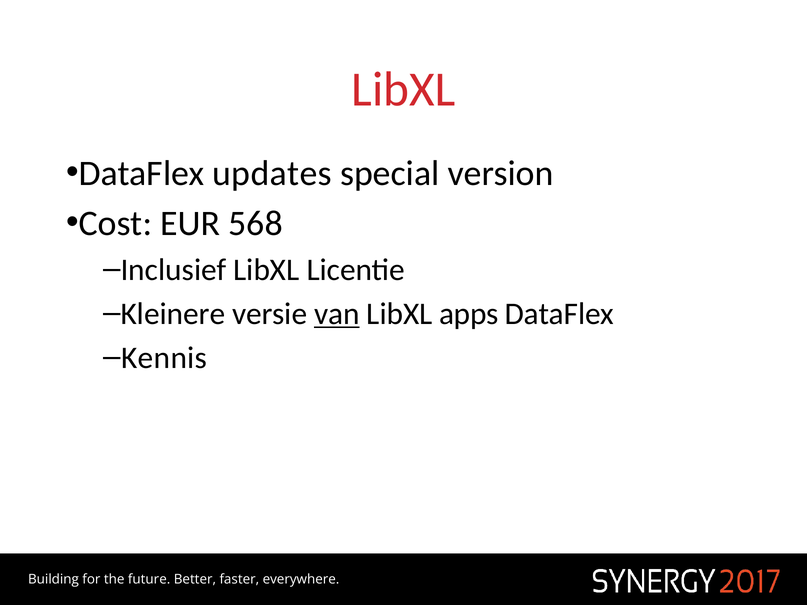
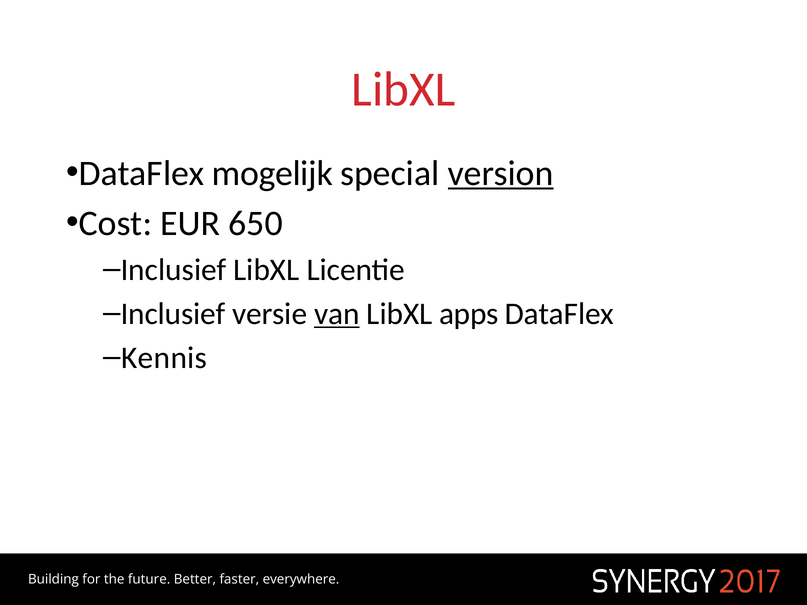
updates: updates -> mogelijk
version underline: none -> present
568: 568 -> 650
Kleinere at (173, 314): Kleinere -> Inclusief
